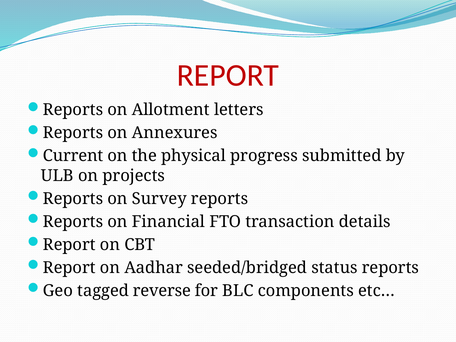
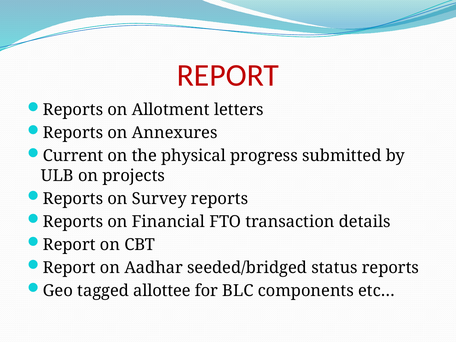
reverse: reverse -> allottee
